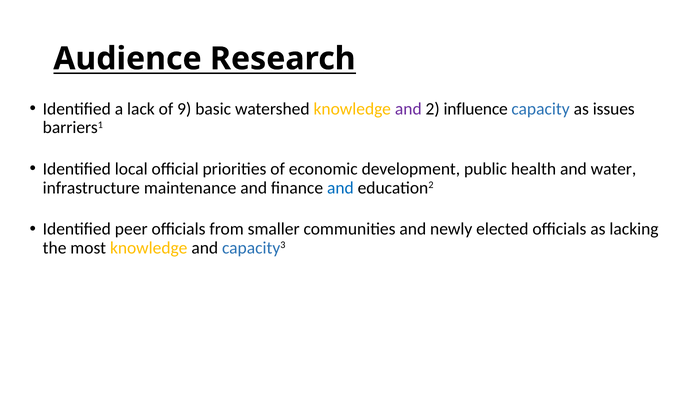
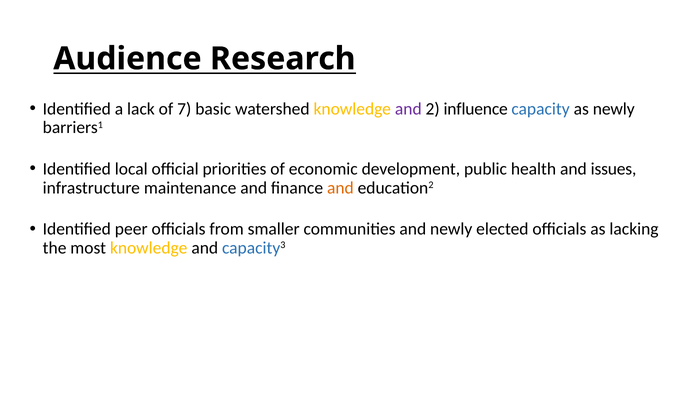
9: 9 -> 7
as issues: issues -> newly
water: water -> issues
and at (340, 188) colour: blue -> orange
